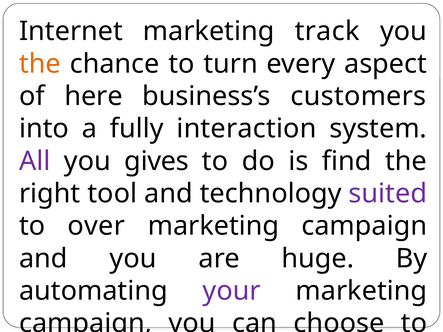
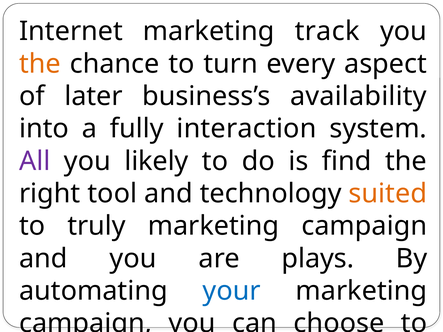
here: here -> later
customers: customers -> availability
gives: gives -> likely
suited colour: purple -> orange
over: over -> truly
huge: huge -> plays
your at (232, 291) colour: purple -> blue
